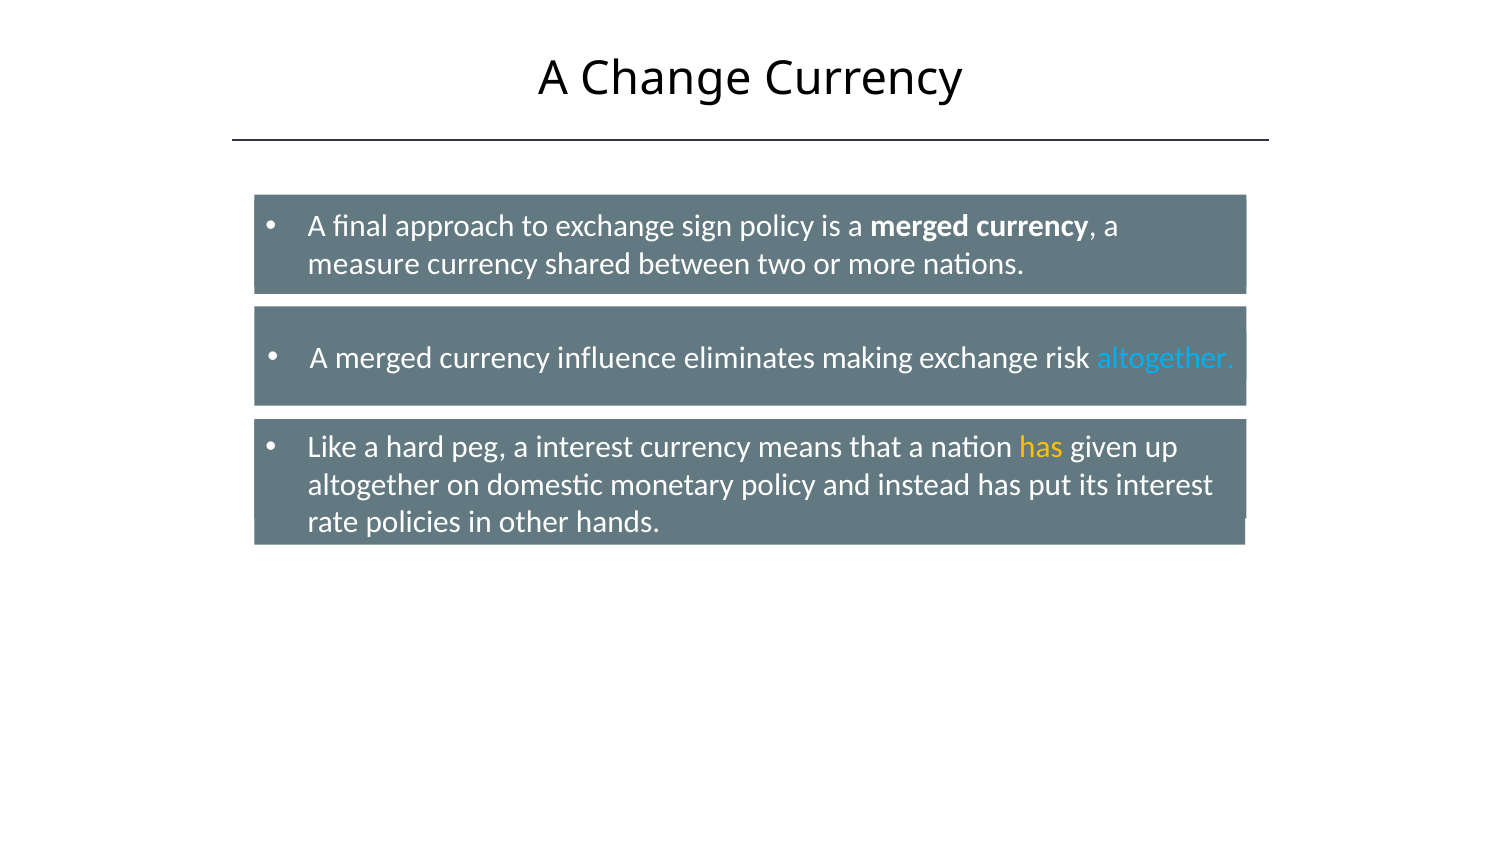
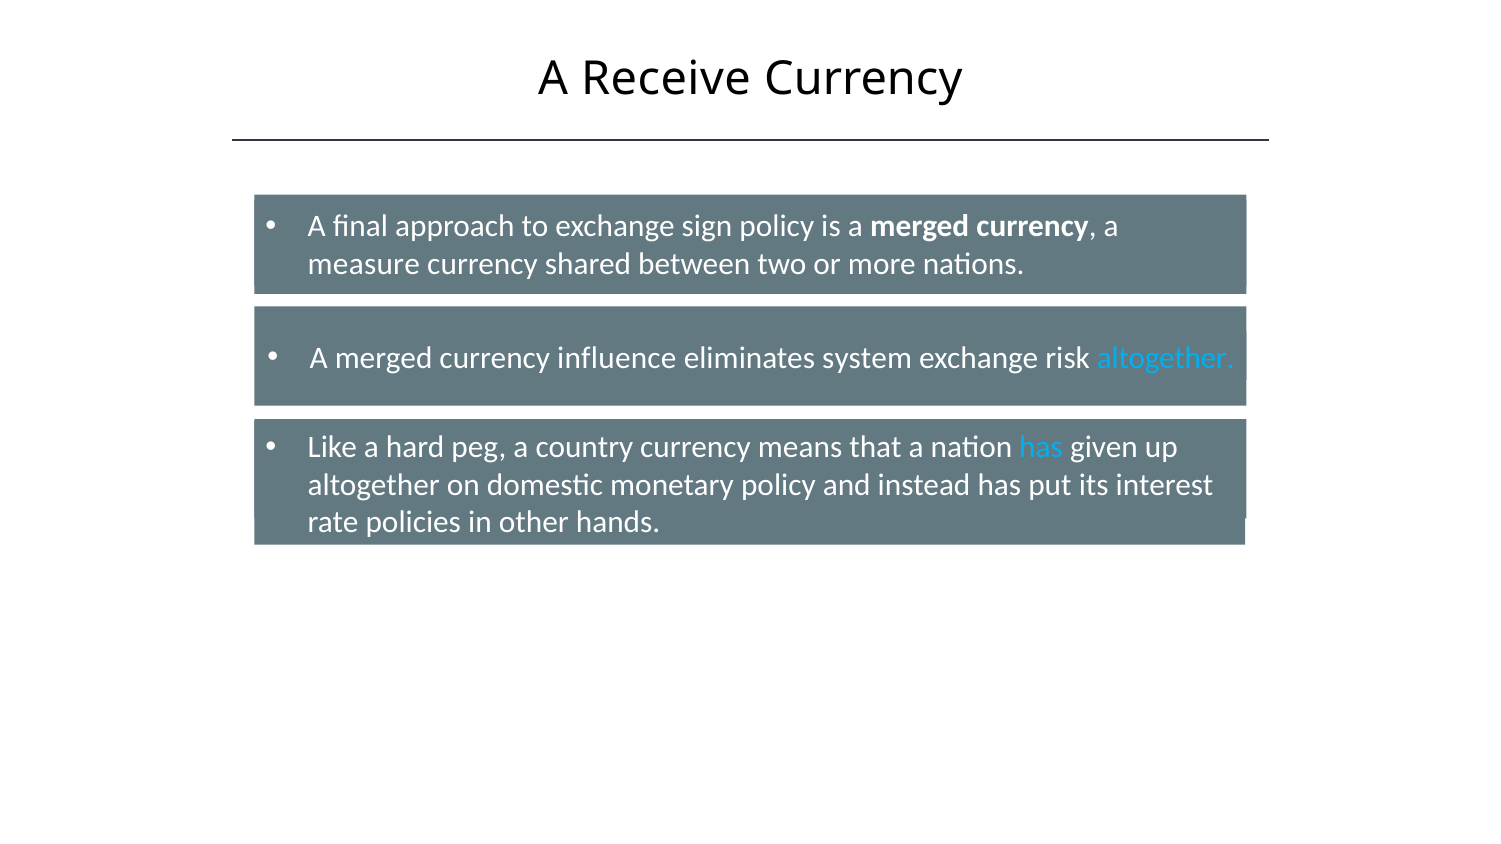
Change: Change -> Receive
making: making -> system
a interest: interest -> country
has at (1041, 448) colour: yellow -> light blue
